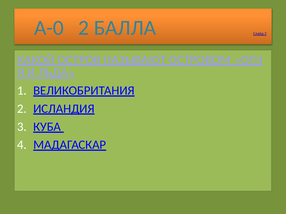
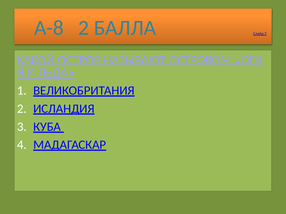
А-0: А-0 -> А-8
